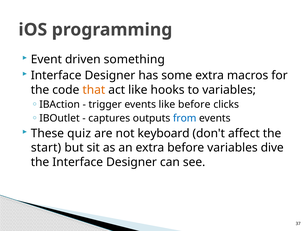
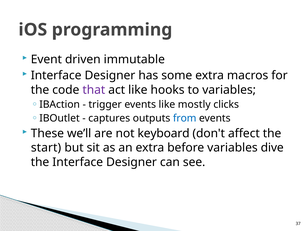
something: something -> immutable
that colour: orange -> purple
like before: before -> mostly
quiz: quiz -> weʼll
